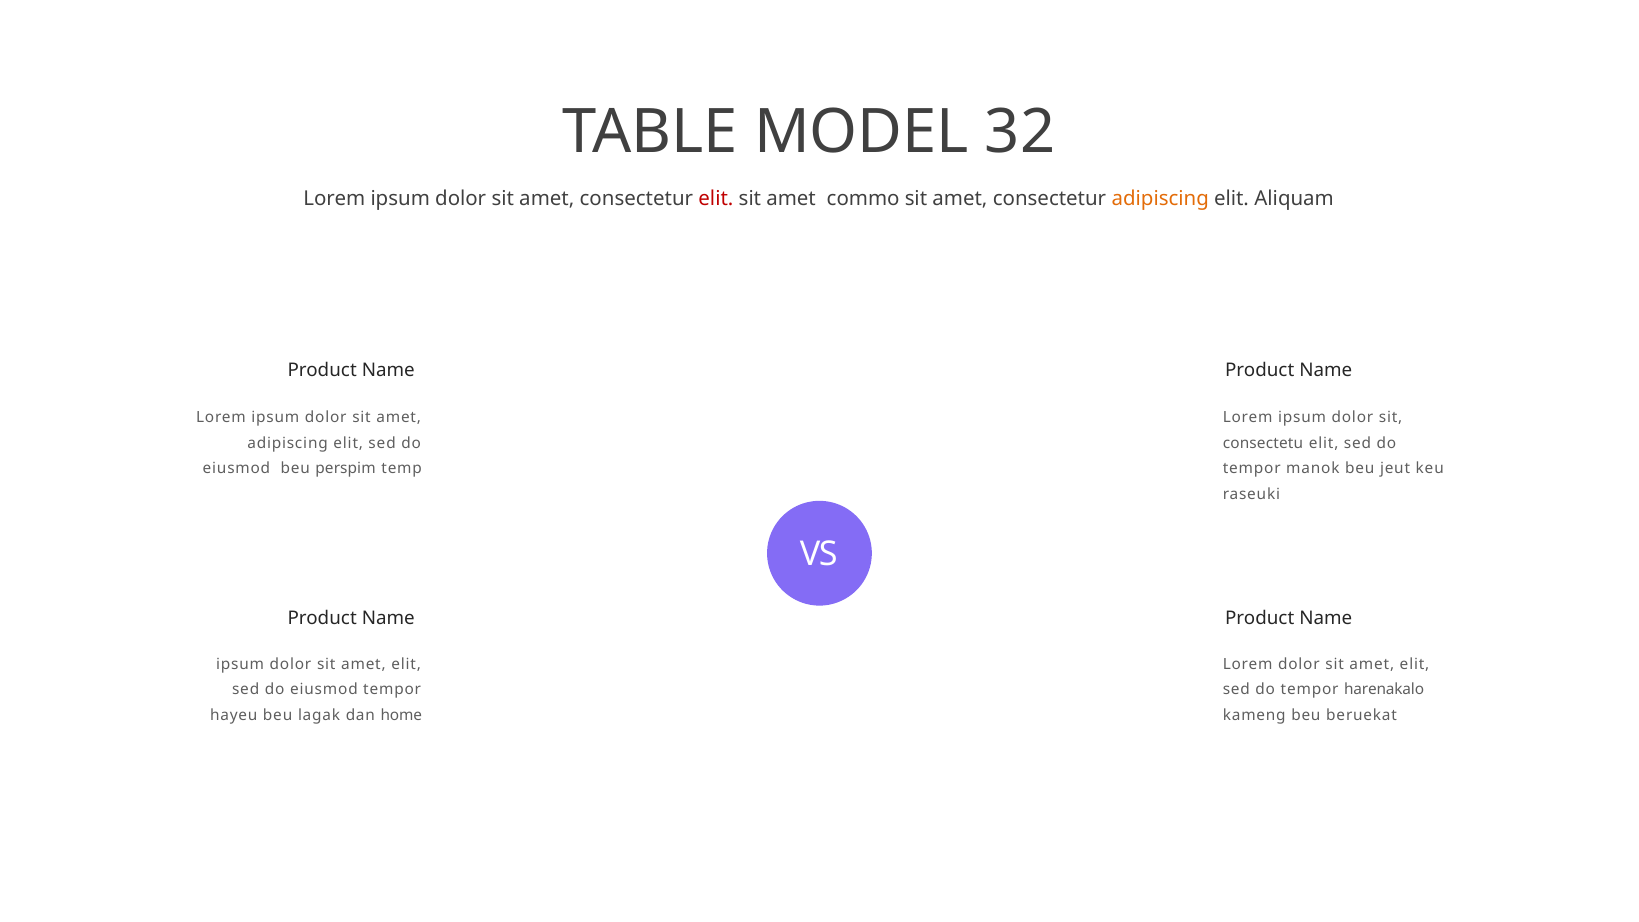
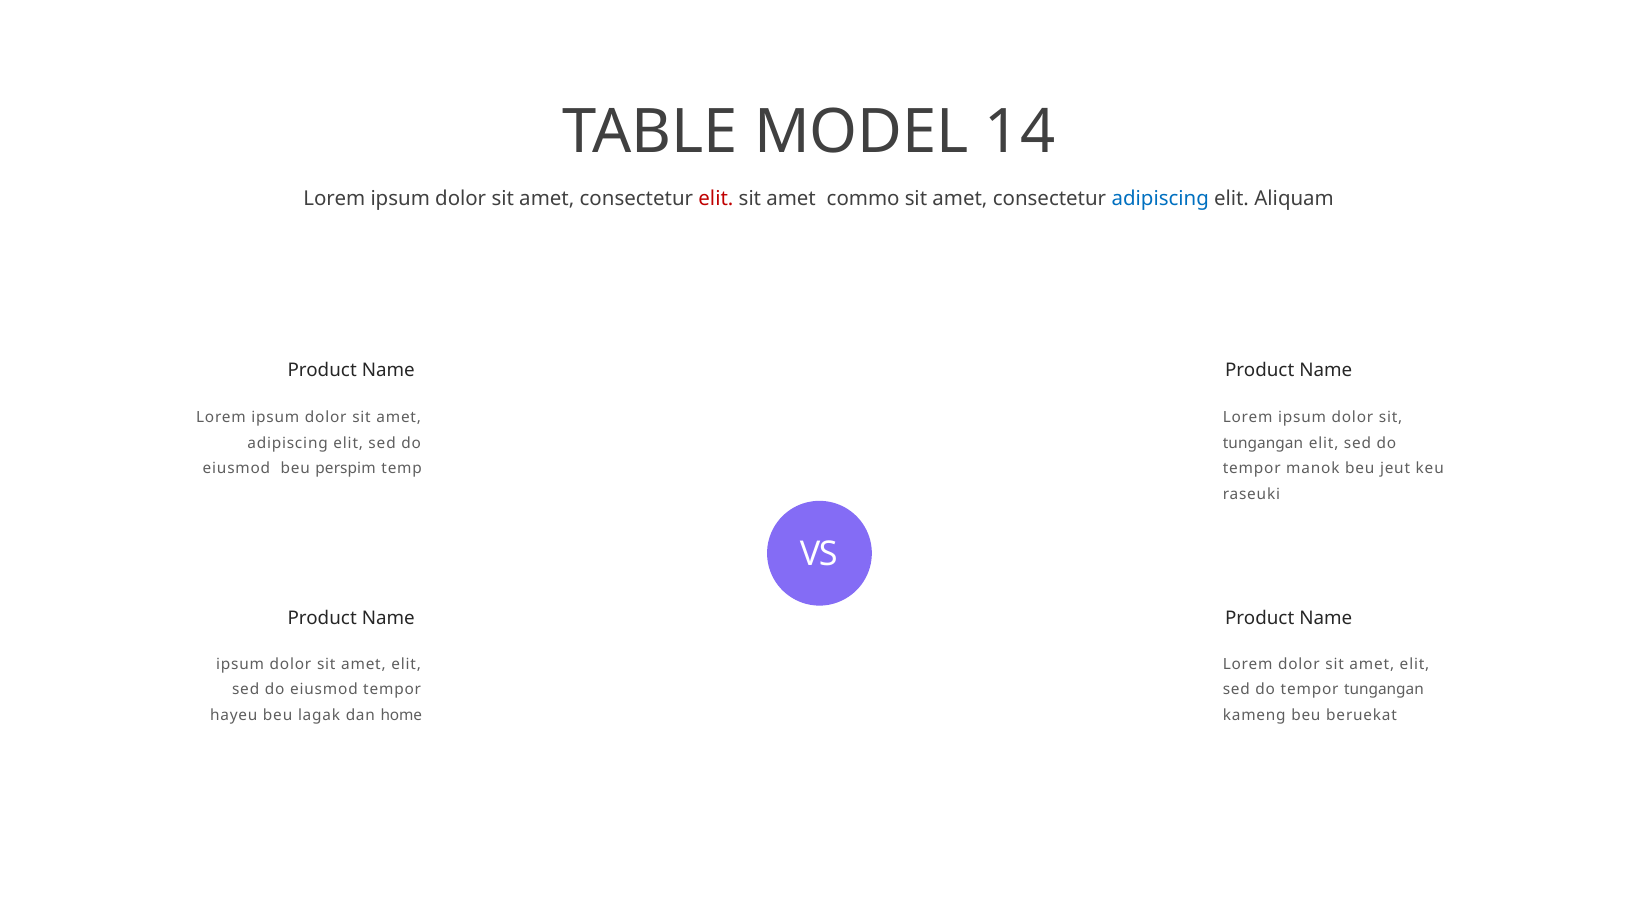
32: 32 -> 14
adipiscing at (1160, 198) colour: orange -> blue
consectetu at (1263, 443): consectetu -> tungangan
tempor harenakalo: harenakalo -> tungangan
